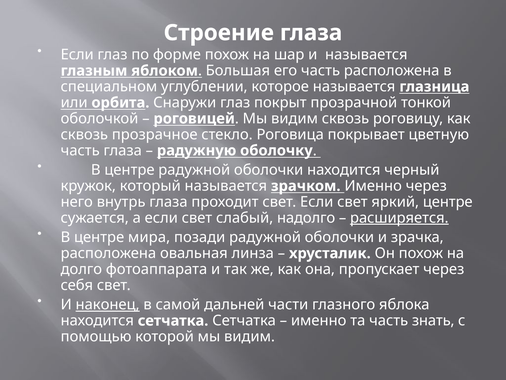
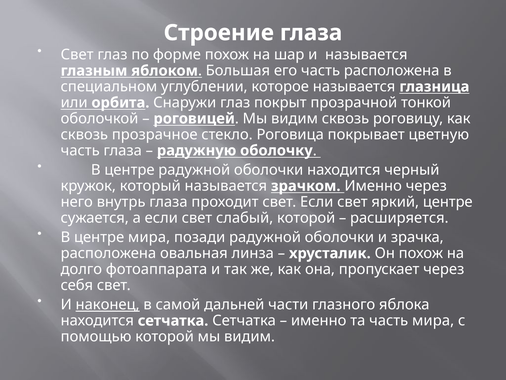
Если at (77, 55): Если -> Свет
слабый надолго: надолго -> которой
расширяется underline: present -> none
часть знать: знать -> мира
